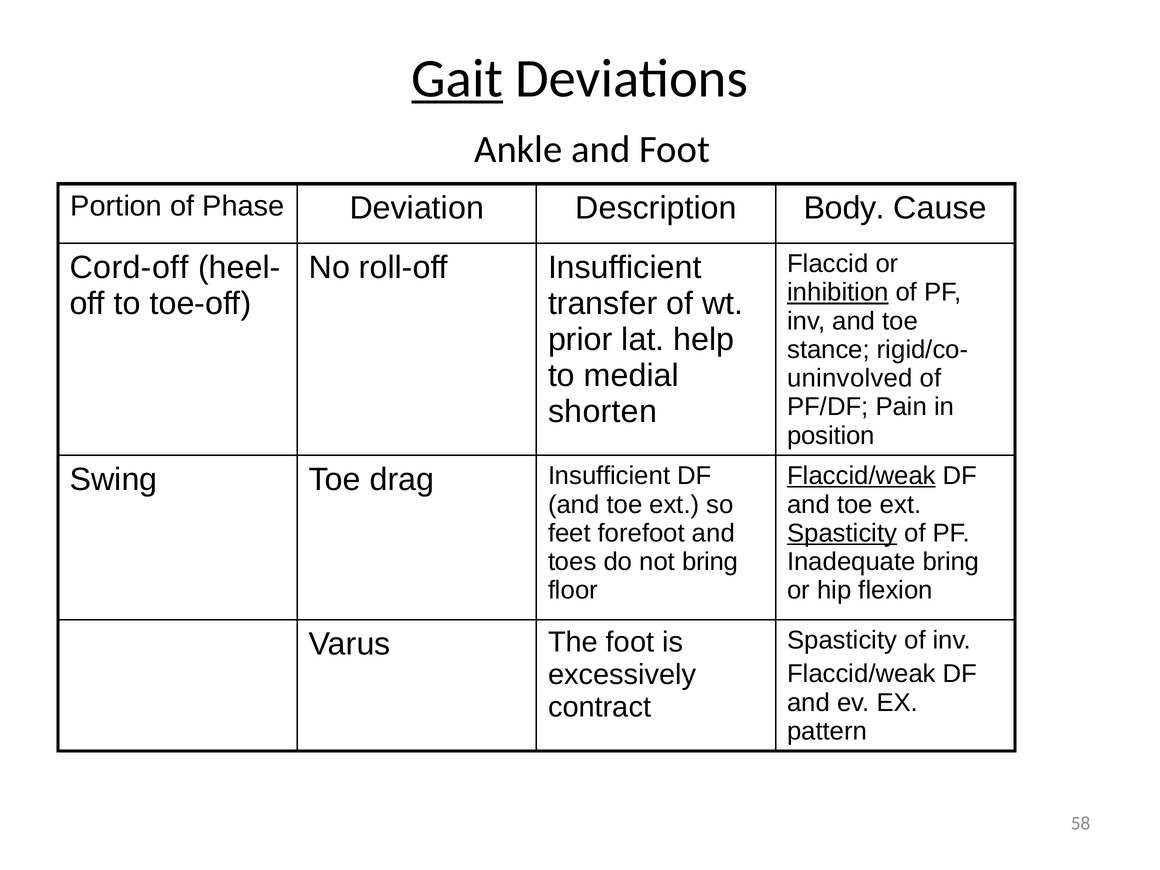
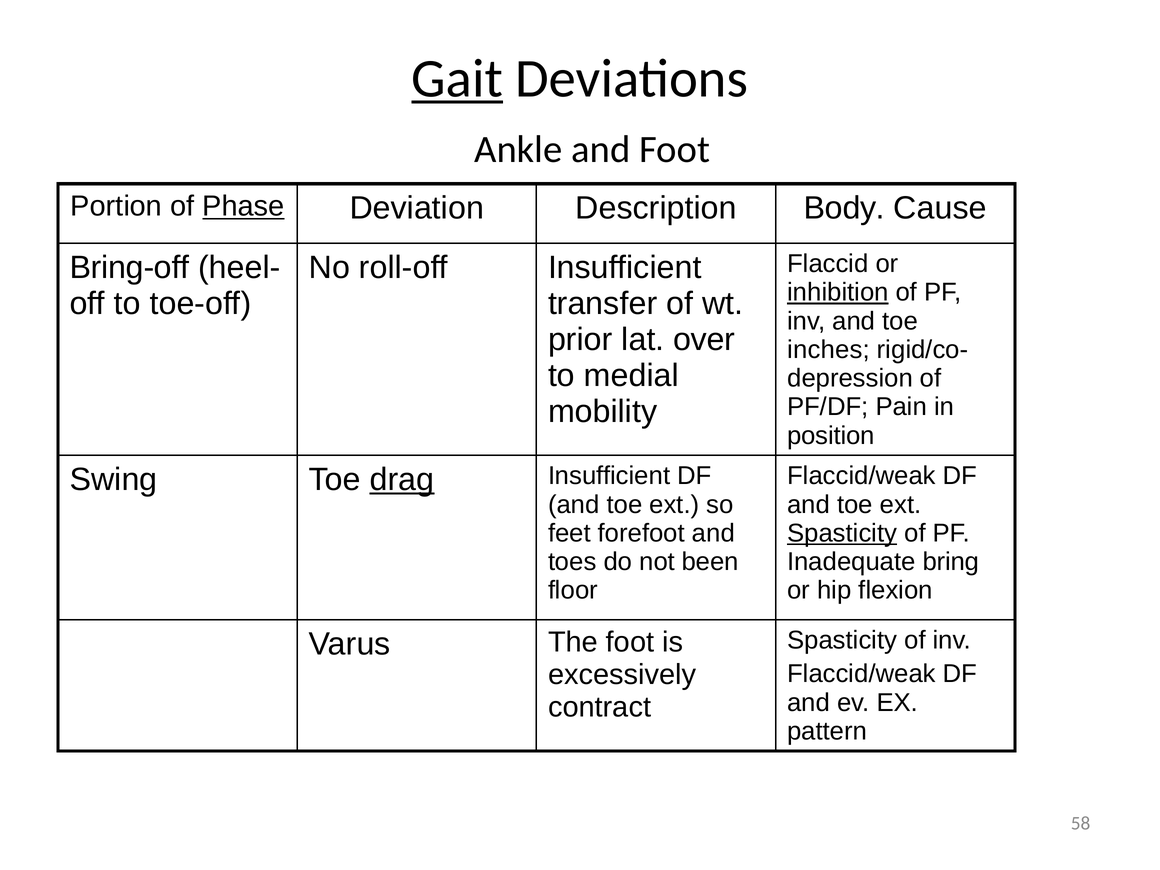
Phase underline: none -> present
Cord-off: Cord-off -> Bring-off
help: help -> over
stance: stance -> inches
uninvolved: uninvolved -> depression
shorten: shorten -> mobility
Flaccid/weak at (861, 476) underline: present -> none
drag underline: none -> present
not bring: bring -> been
